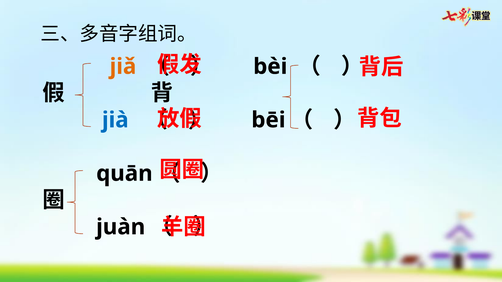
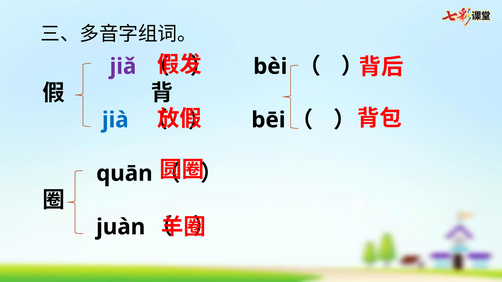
jiǎ colour: orange -> purple
